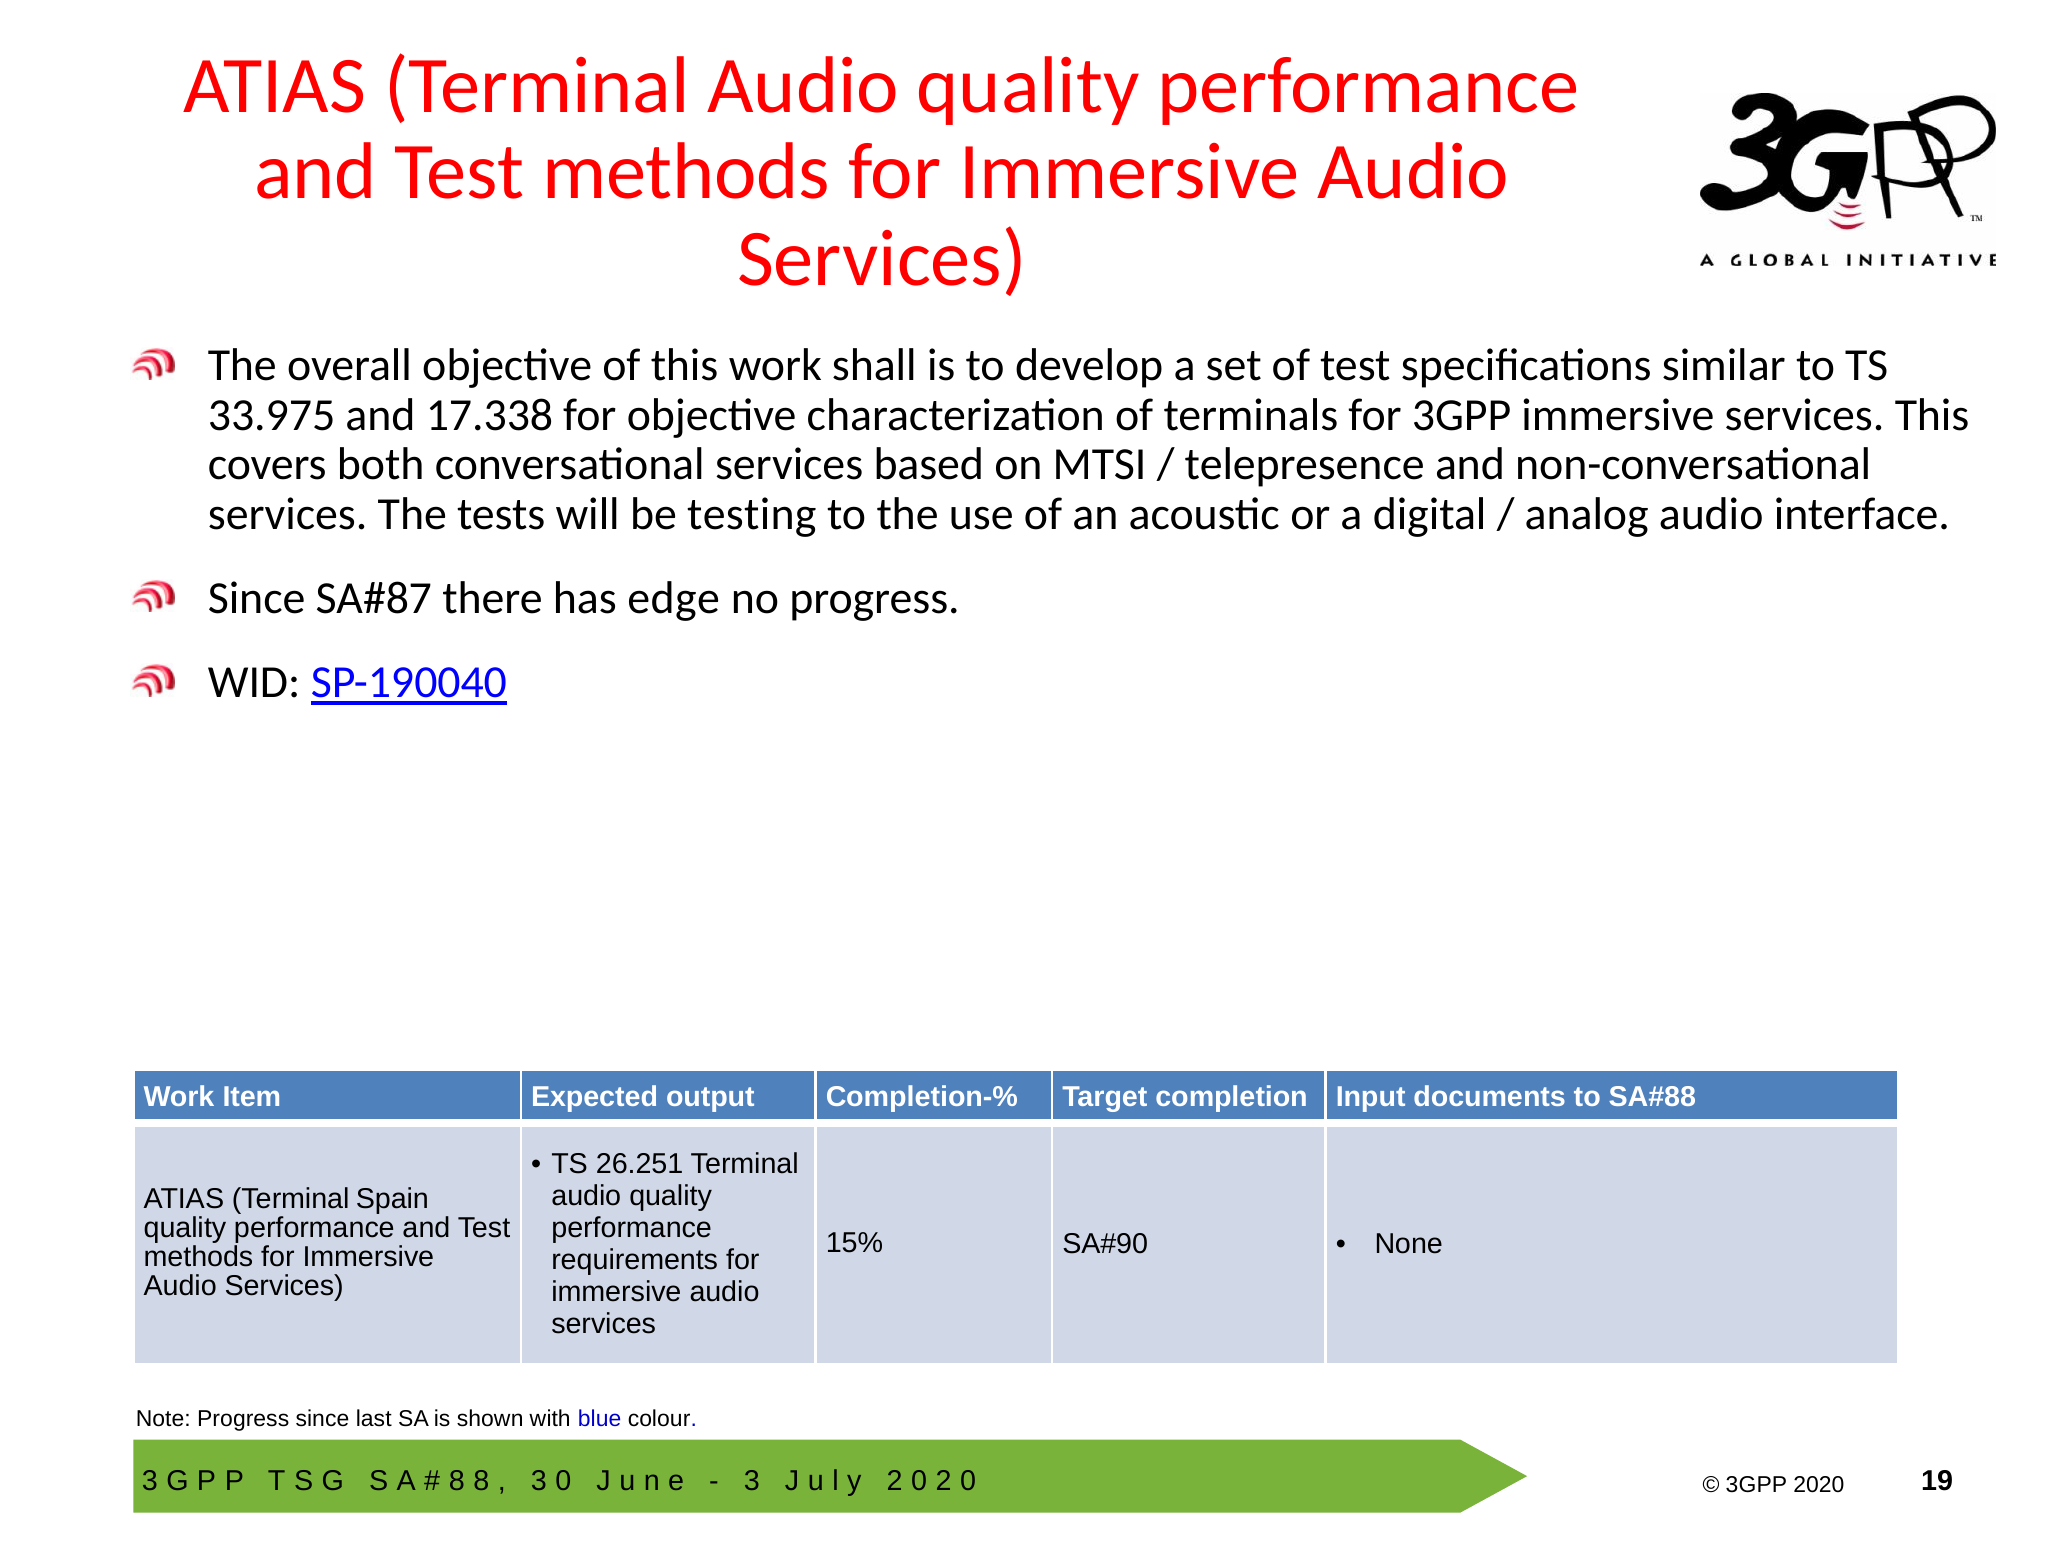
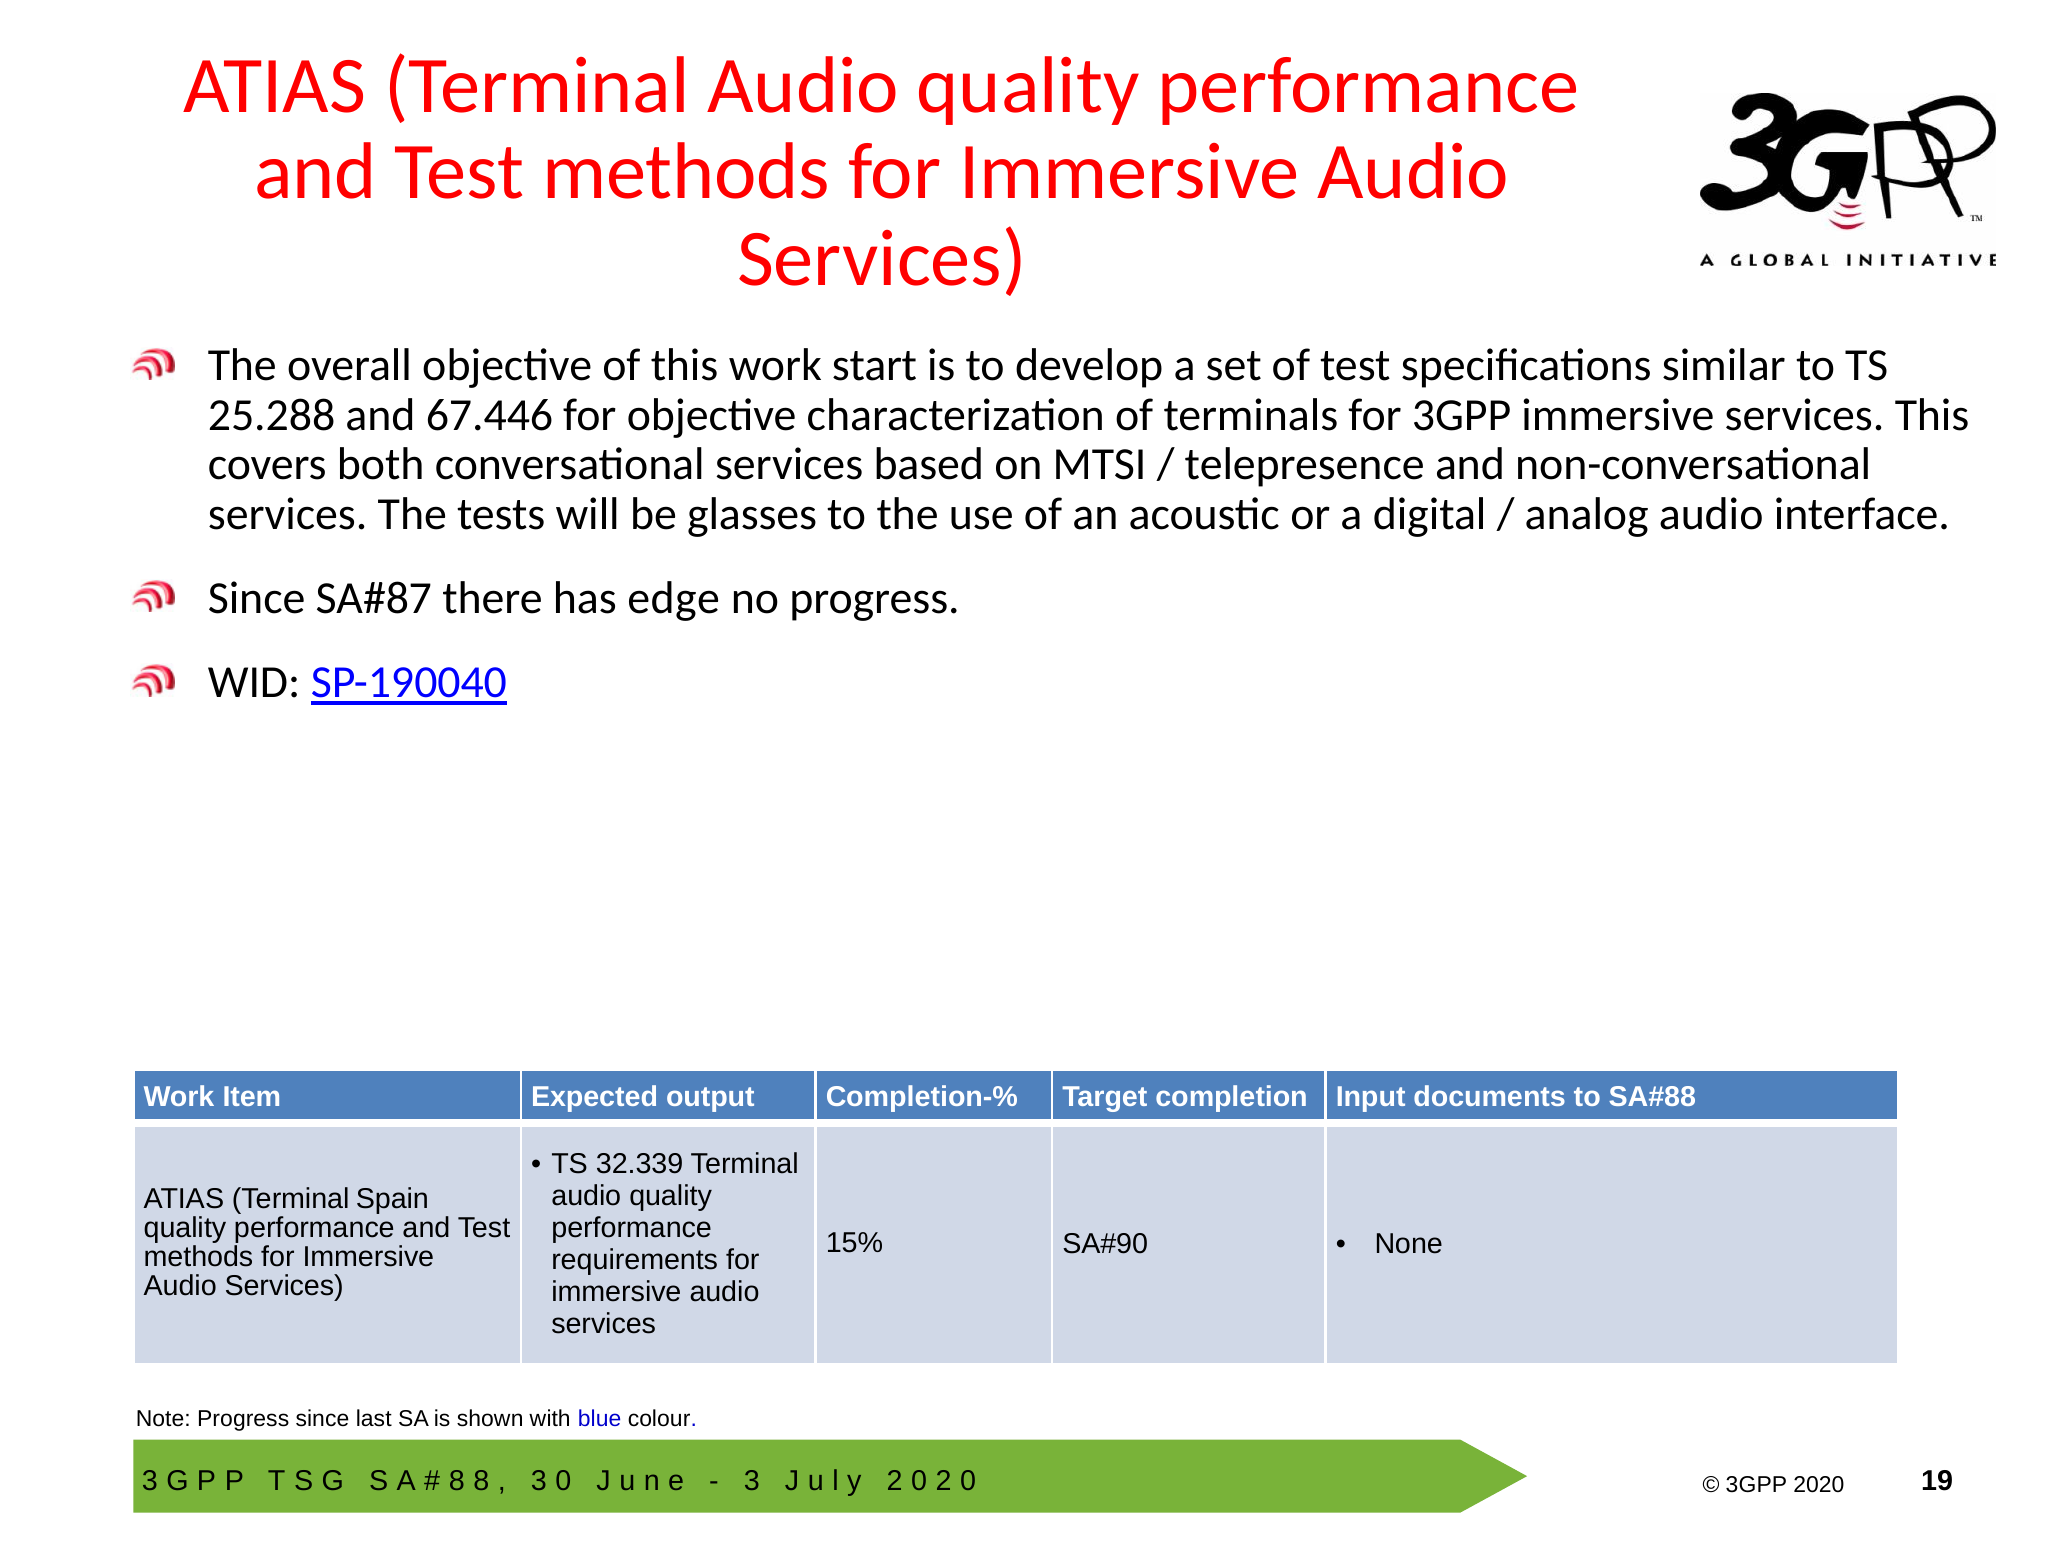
shall: shall -> start
33.975: 33.975 -> 25.288
17.338: 17.338 -> 67.446
testing: testing -> glasses
26.251: 26.251 -> 32.339
